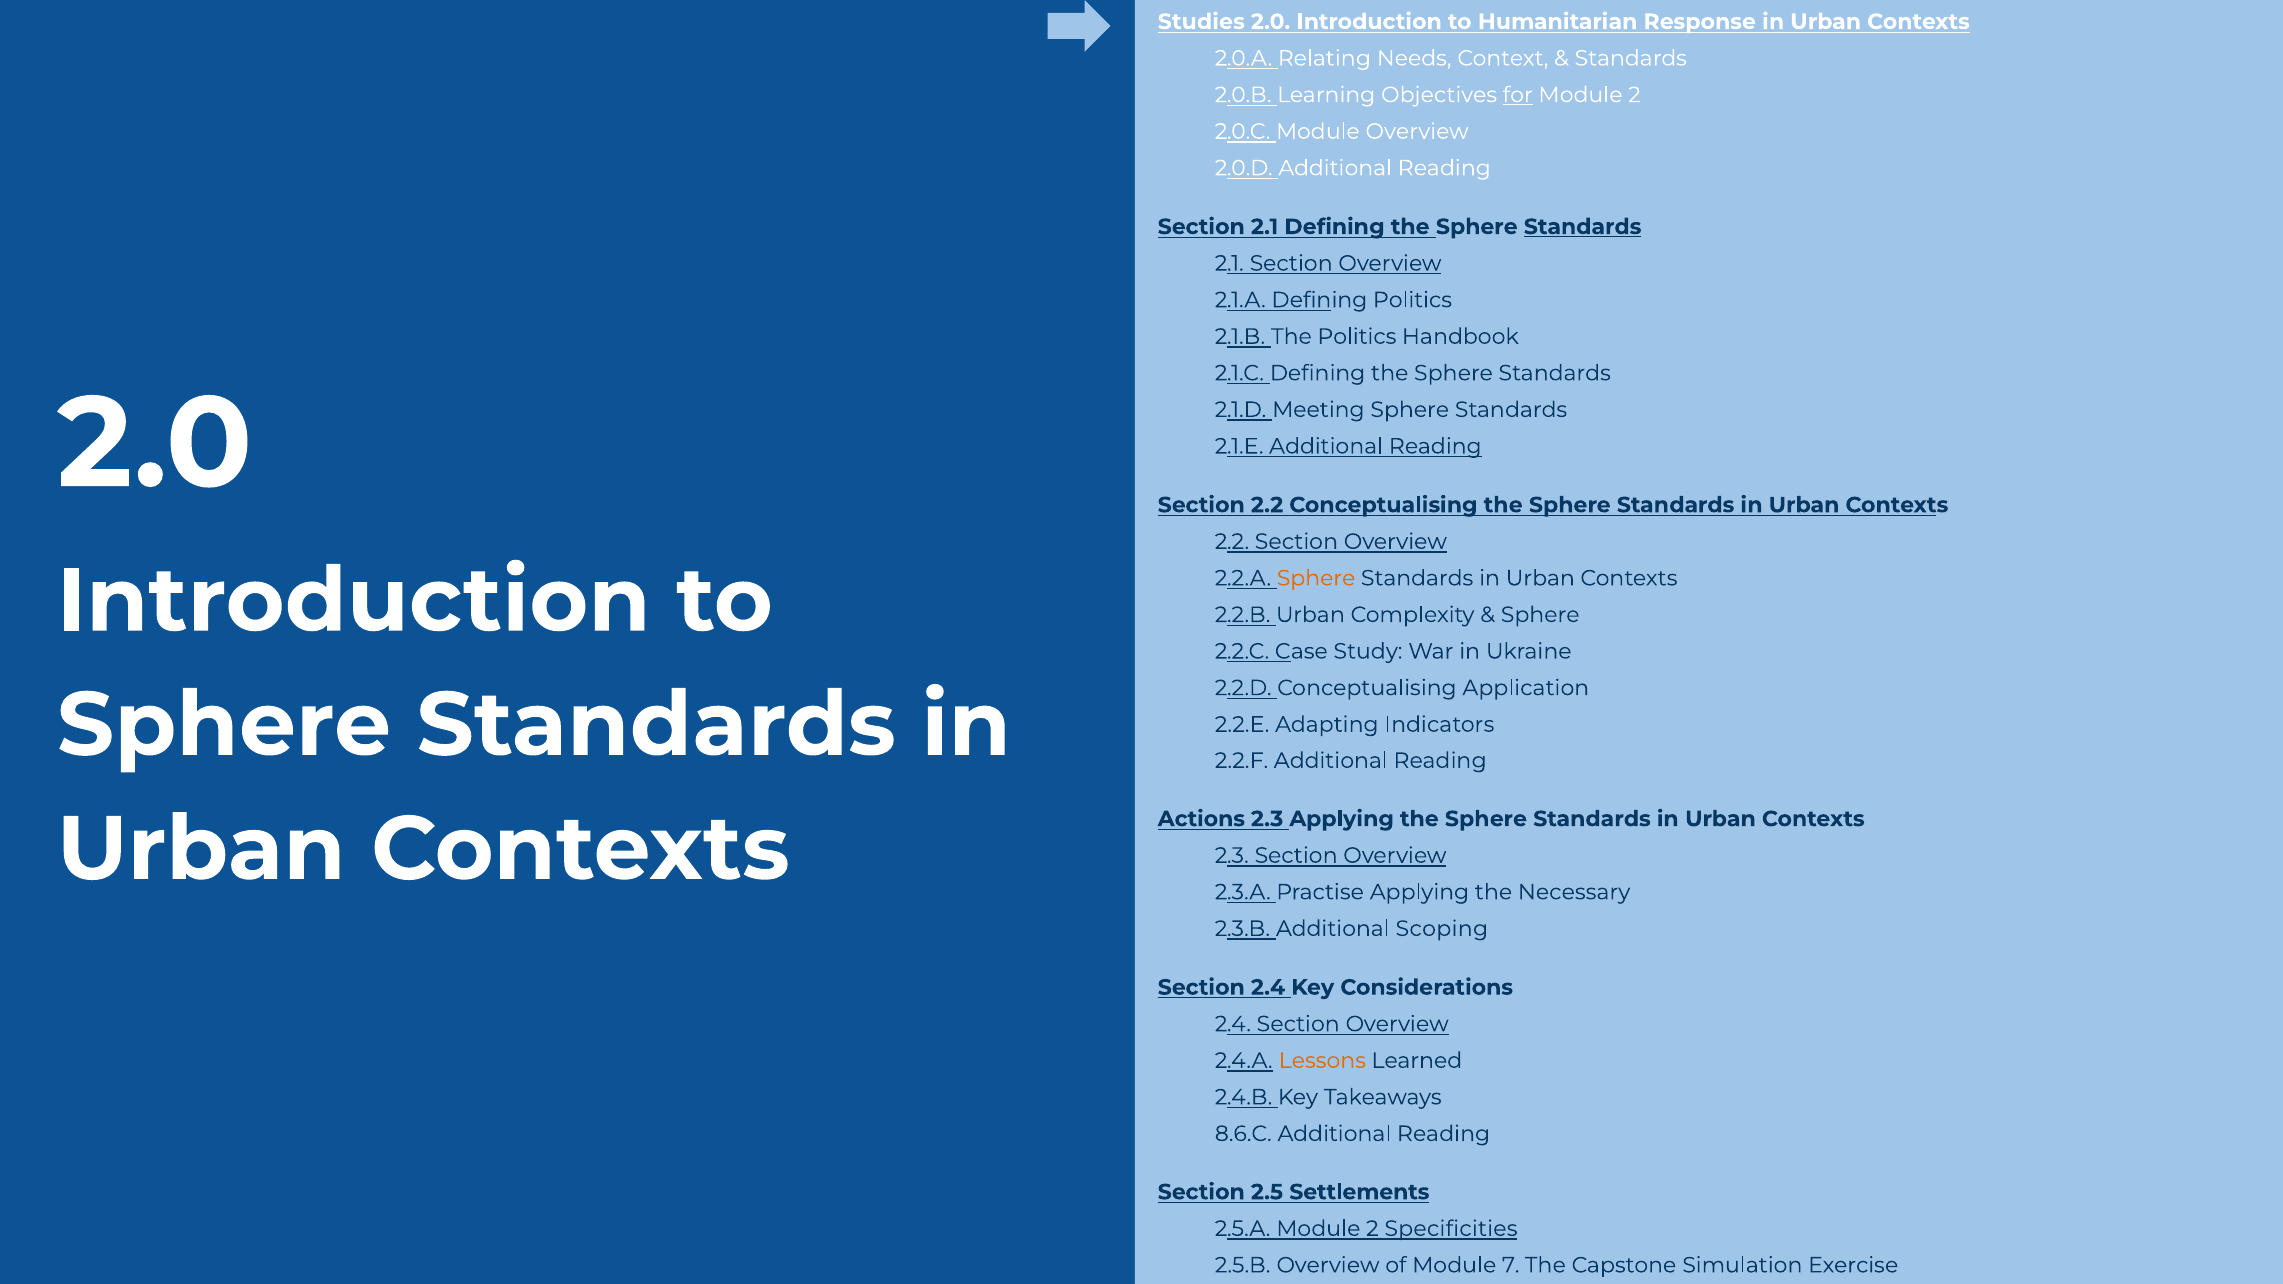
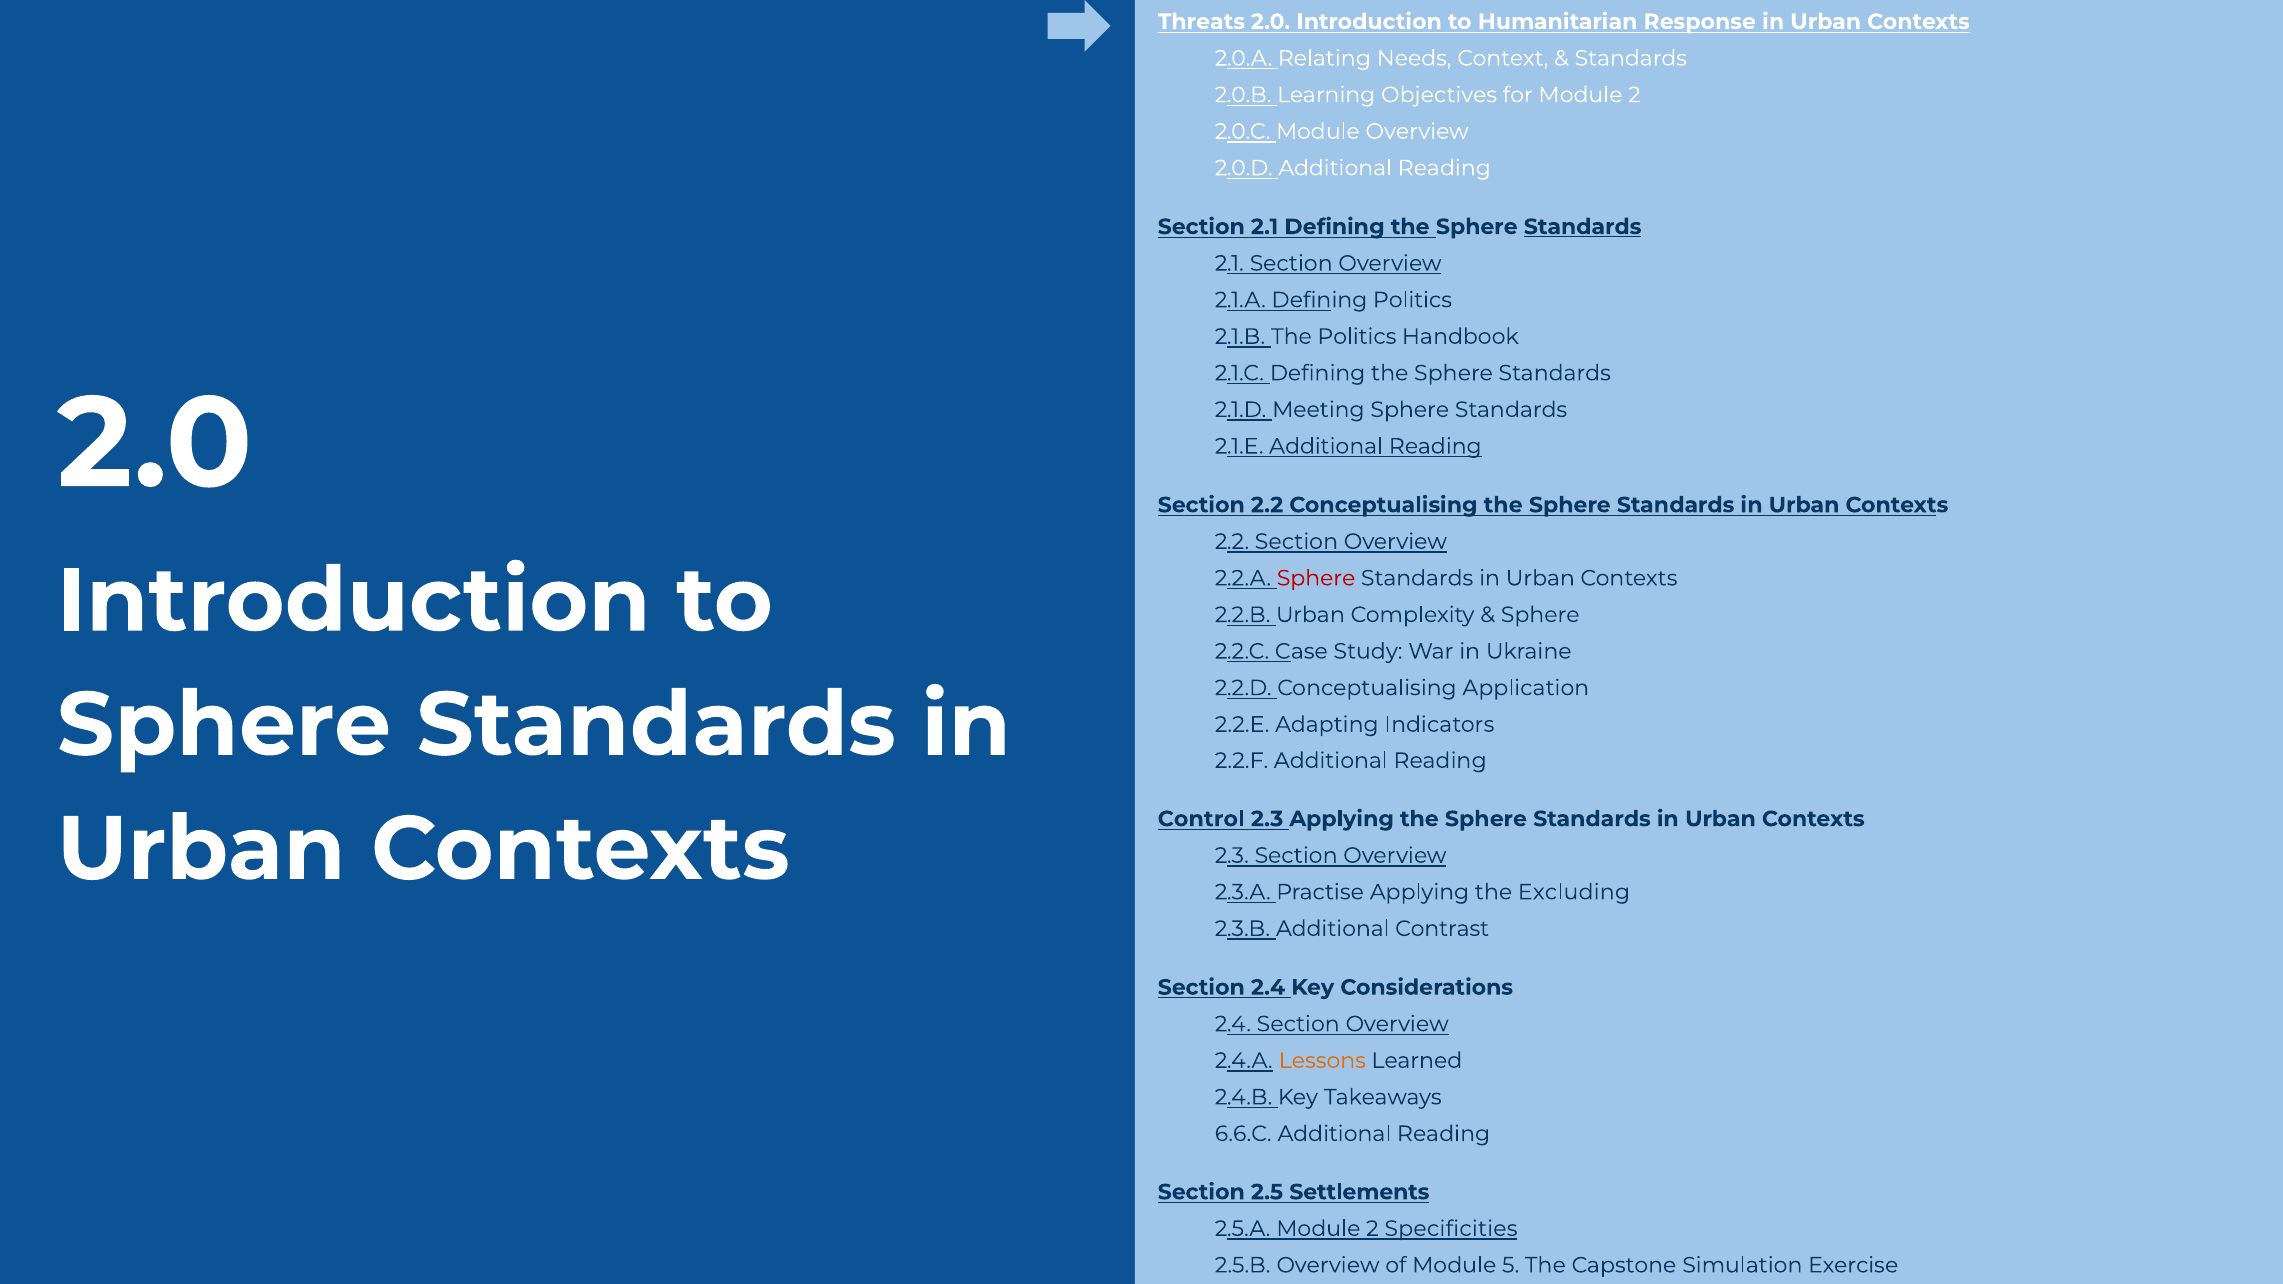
Studies: Studies -> Threats
for underline: present -> none
Sphere at (1316, 578) colour: orange -> red
Actions: Actions -> Control
Necessary: Necessary -> Excluding
Scoping: Scoping -> Contrast
8.6.C: 8.6.C -> 6.6.C
7: 7 -> 5
